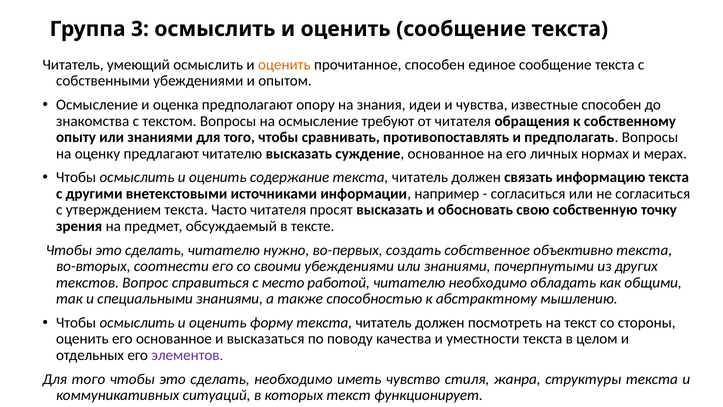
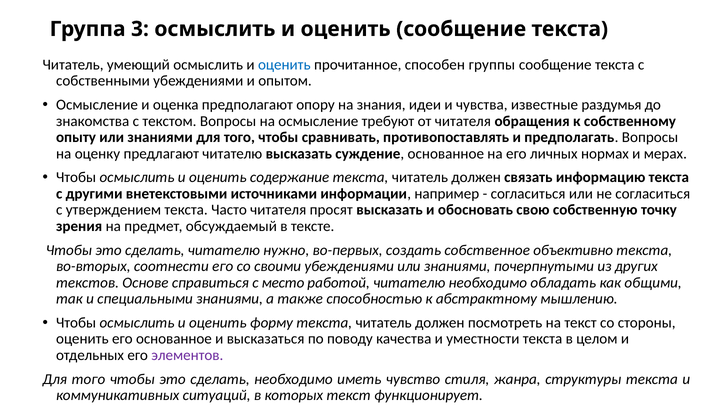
оценить at (284, 65) colour: orange -> blue
единое: единое -> группы
известные способен: способен -> раздумья
Вопрос: Вопрос -> Основе
